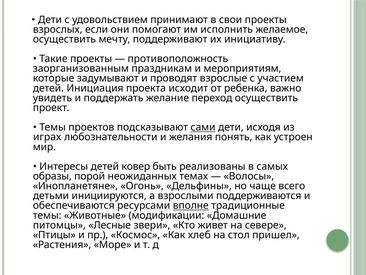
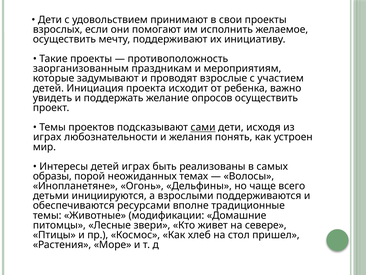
переход: переход -> опросов
детей ковер: ковер -> играх
вполне underline: present -> none
